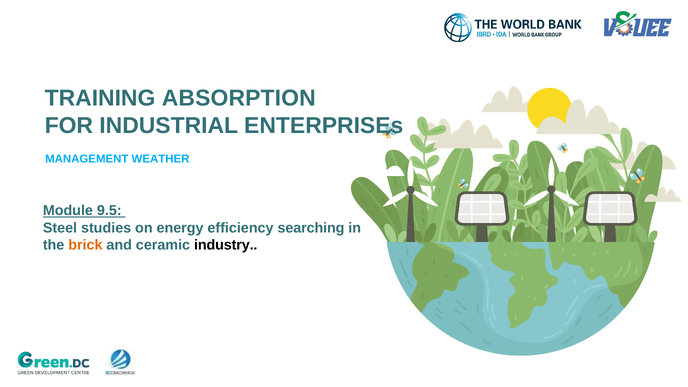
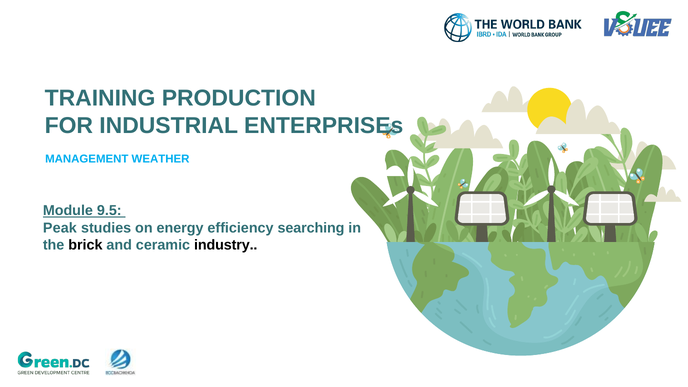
ABSORPTION: ABSORPTION -> PRODUCTION
Steel: Steel -> Peak
brick colour: orange -> black
